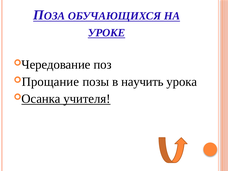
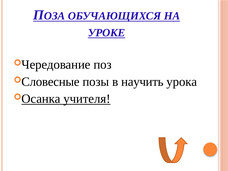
Прощание: Прощание -> Словесные
